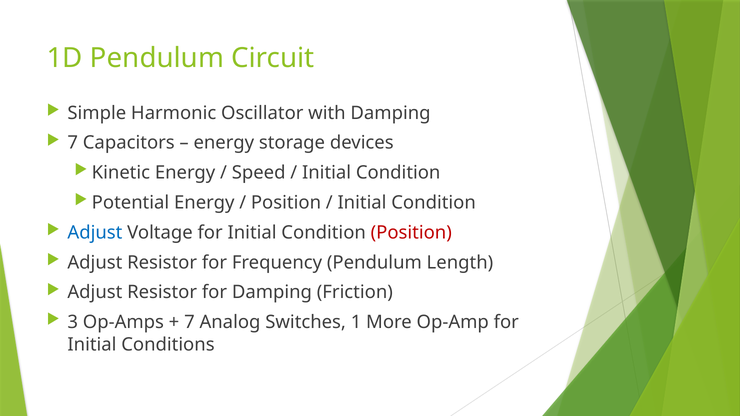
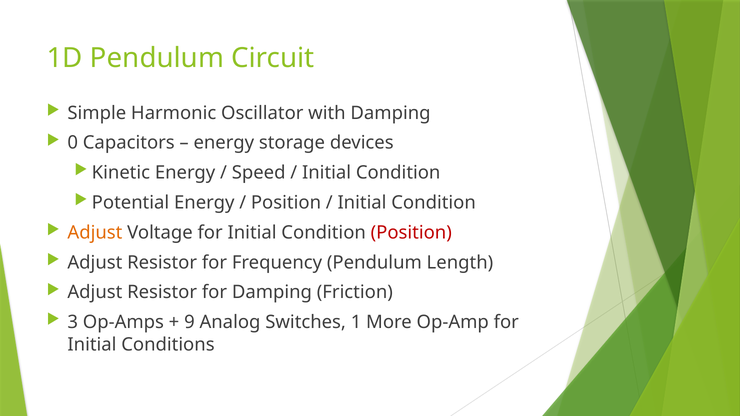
7 at (73, 143): 7 -> 0
Adjust at (95, 233) colour: blue -> orange
7 at (189, 322): 7 -> 9
